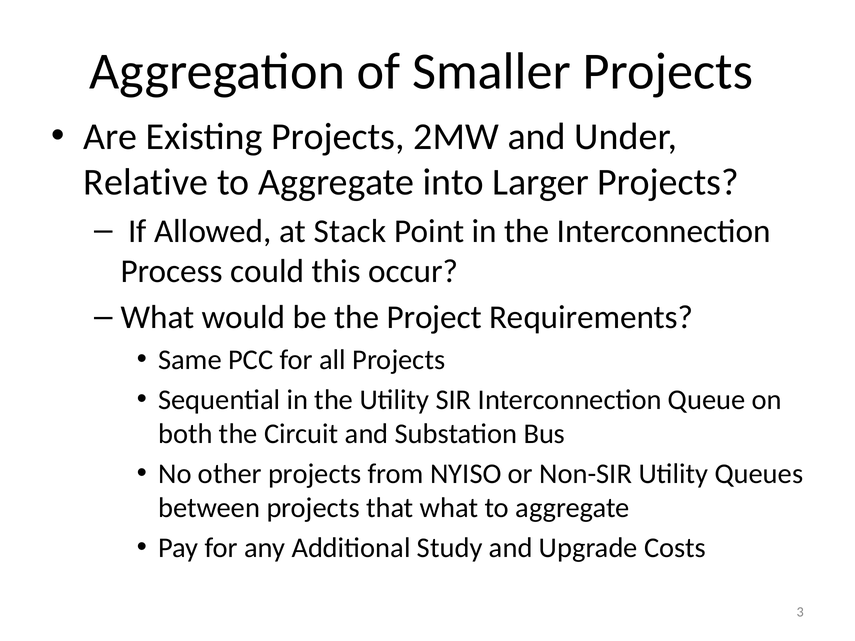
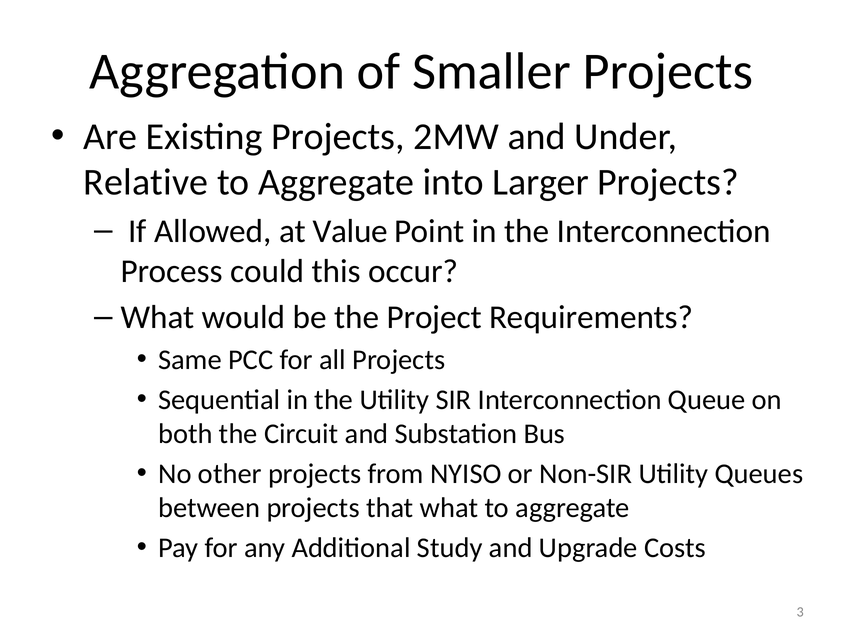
Stack: Stack -> Value
